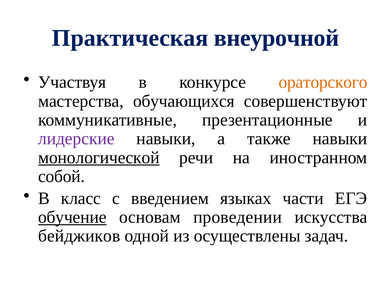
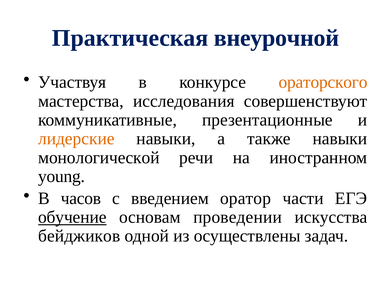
обучающихся: обучающихся -> исследования
лидерские colour: purple -> orange
монологической underline: present -> none
собой: собой -> young
класс: класс -> часов
языках: языках -> оратор
